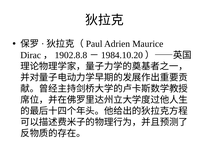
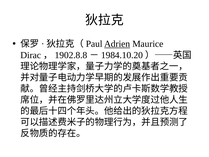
Adrien underline: none -> present
